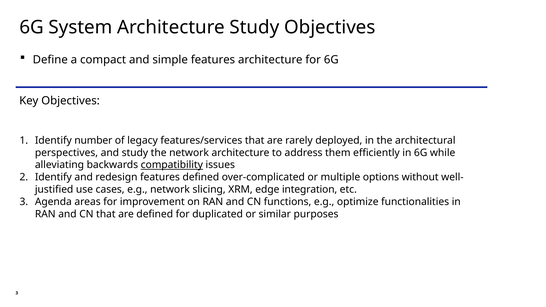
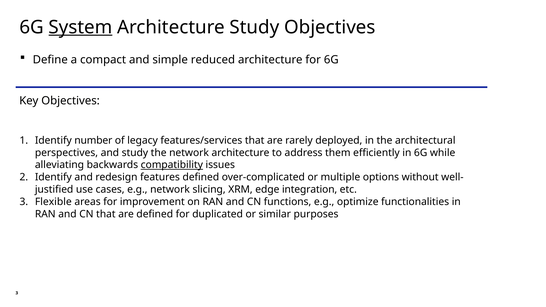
System underline: none -> present
simple features: features -> reduced
Agenda: Agenda -> Flexible
